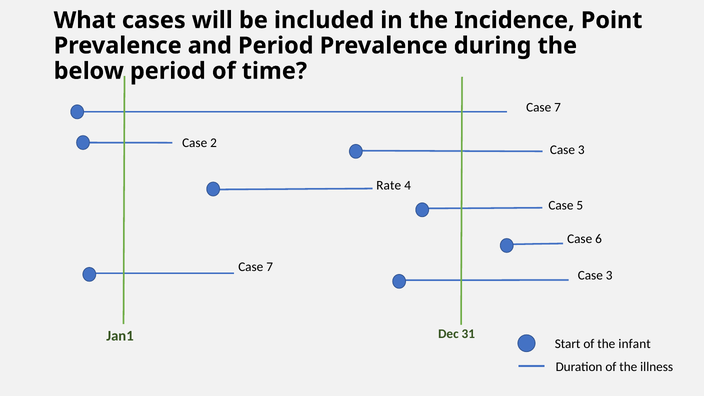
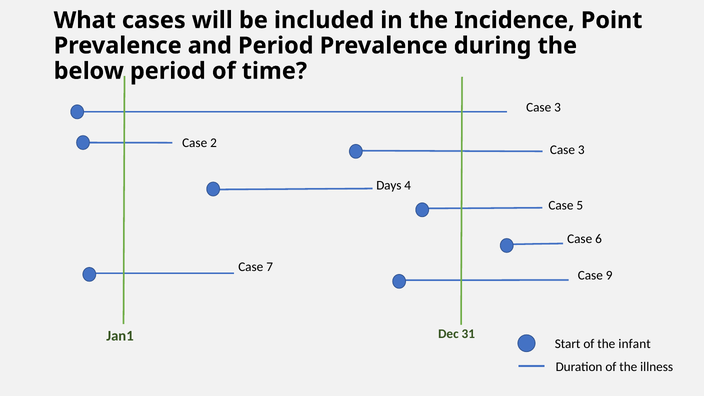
7 at (558, 107): 7 -> 3
Rate: Rate -> Days
3 at (609, 276): 3 -> 9
